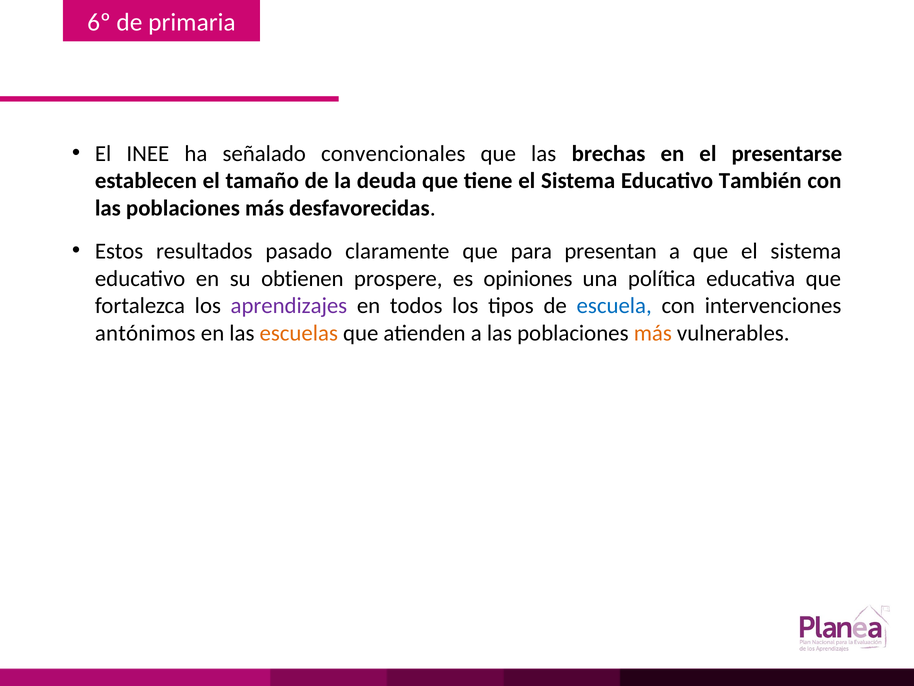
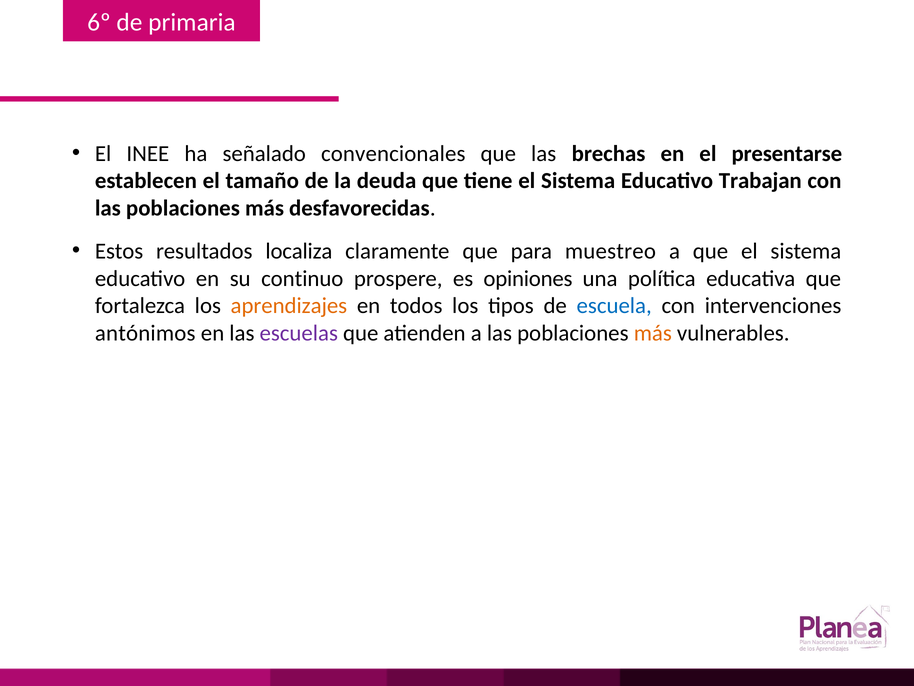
También: También -> Trabajan
pasado: pasado -> localiza
presentan: presentan -> muestreo
obtienen: obtienen -> continuo
aprendizajes colour: purple -> orange
escuelas colour: orange -> purple
